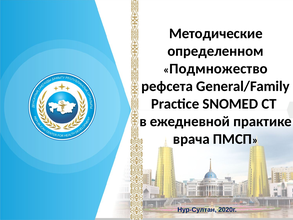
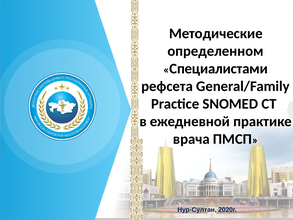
Подмножество: Подмножество -> Специалистами
